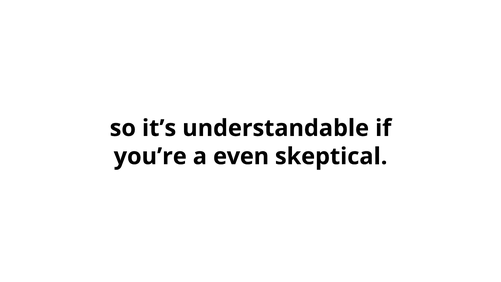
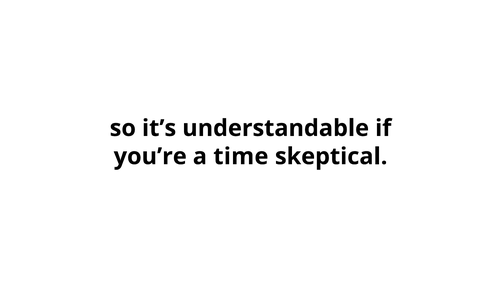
even: even -> time
